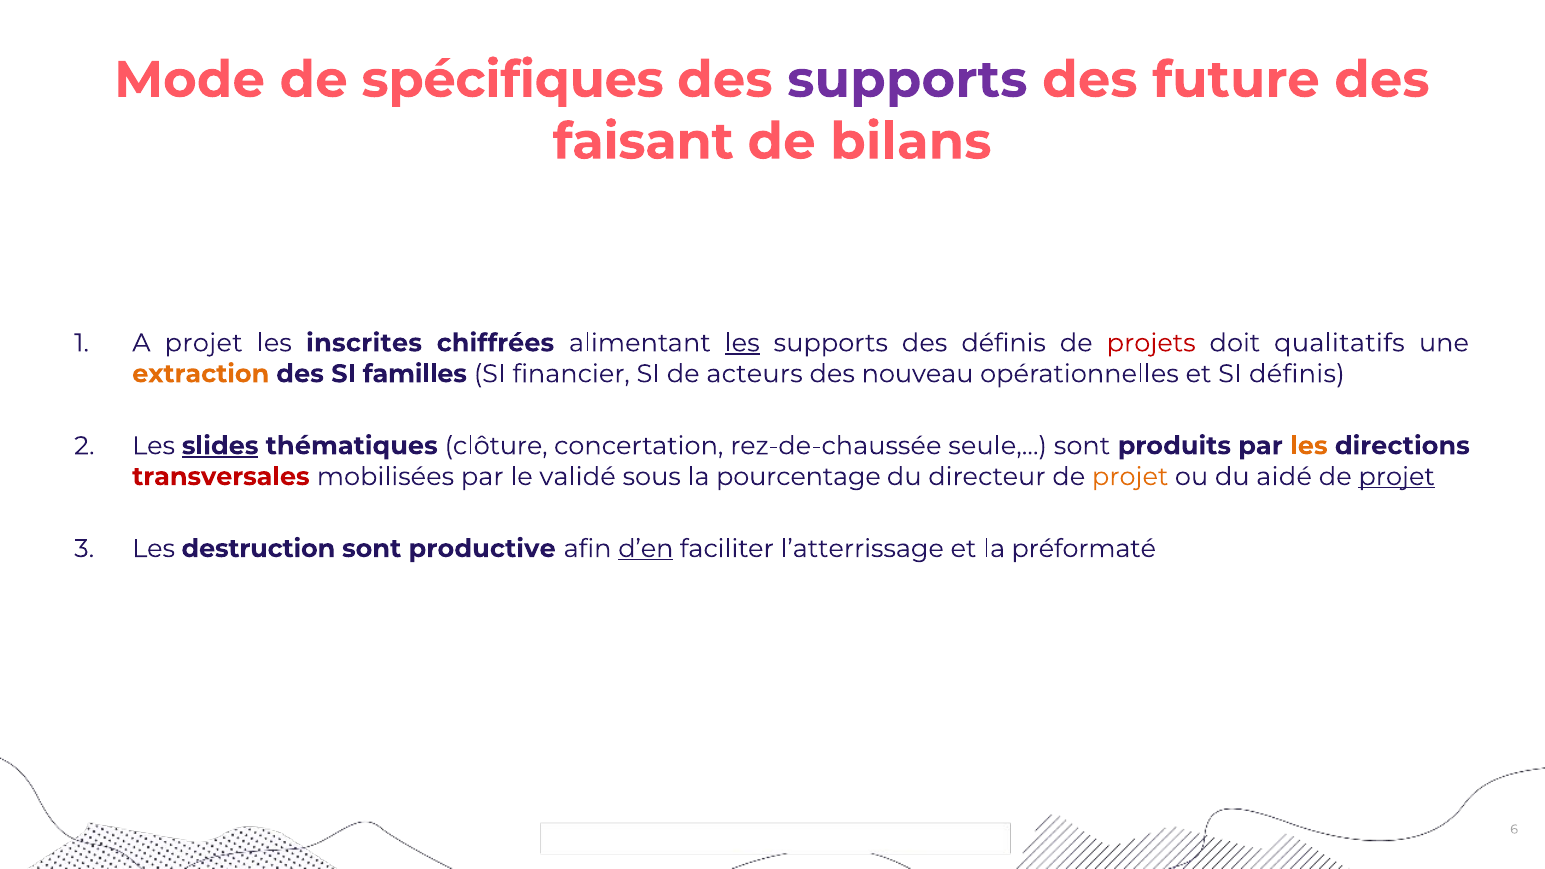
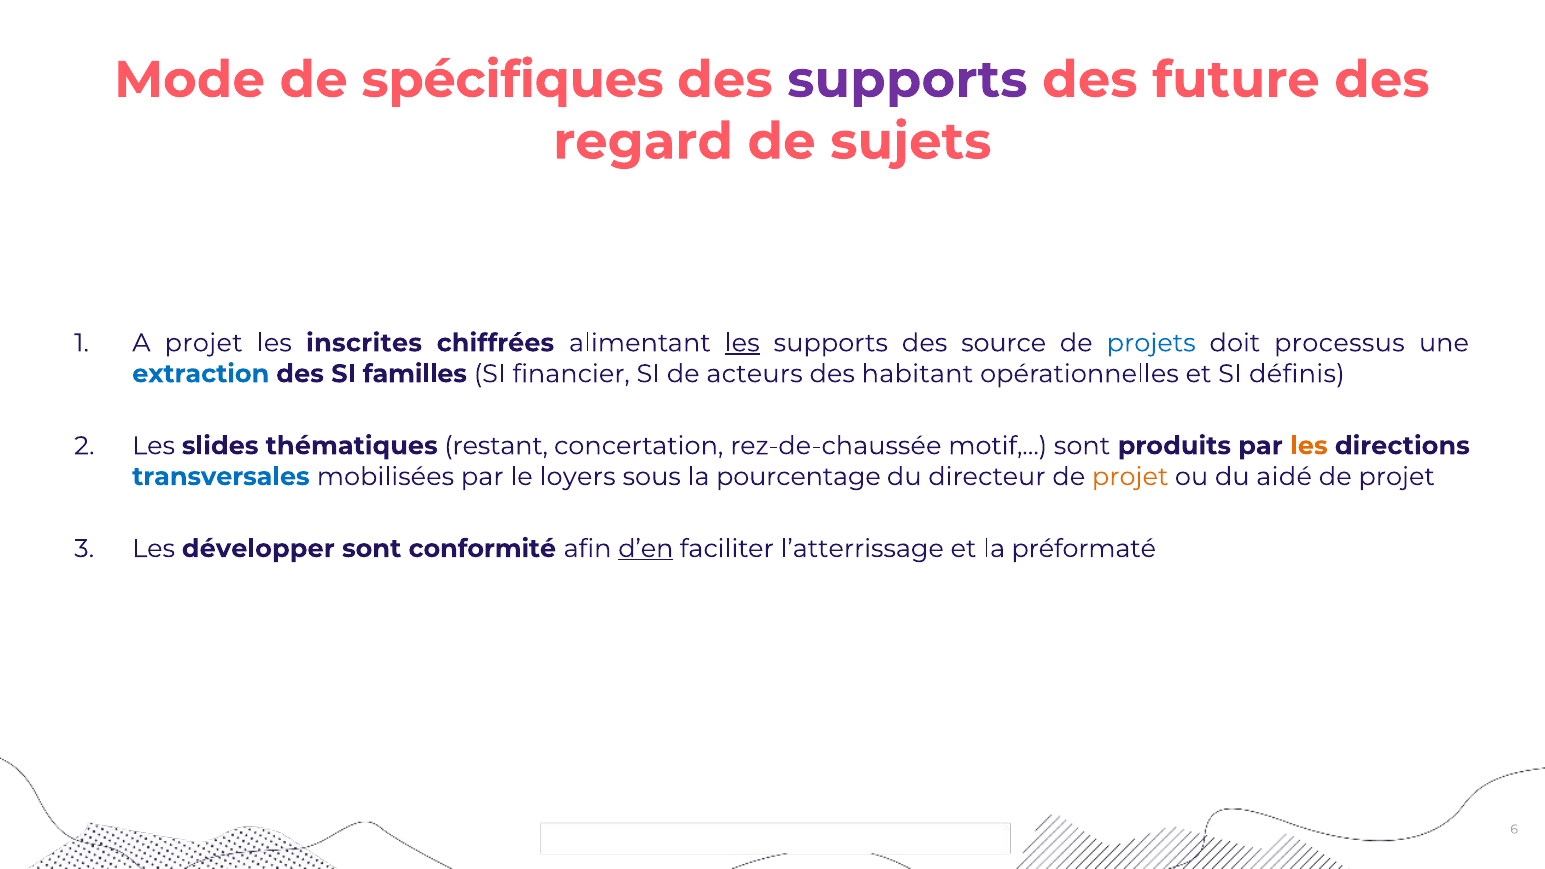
faisant: faisant -> regard
bilans: bilans -> sujets
des définis: définis -> source
projets colour: red -> blue
qualitatifs: qualitatifs -> processus
extraction colour: orange -> blue
nouveau: nouveau -> habitant
slides underline: present -> none
clôture: clôture -> restant
seule,…: seule,… -> motif,…
transversales colour: red -> blue
validé: validé -> loyers
projet at (1397, 477) underline: present -> none
destruction: destruction -> développer
productive: productive -> conformité
